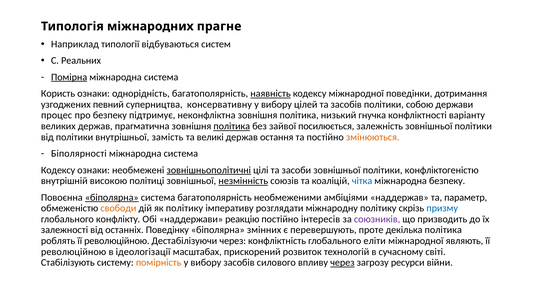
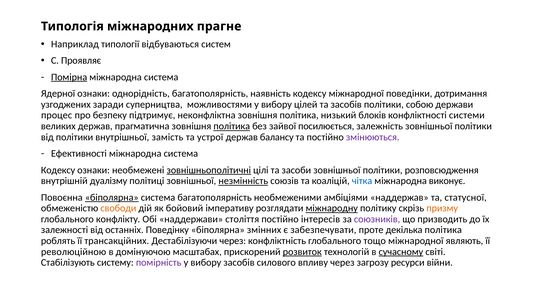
Реальних: Реальних -> Проявляє
Користь: Користь -> Ядерної
наявність underline: present -> none
певний: певний -> заради
консервативну: консервативну -> можливостями
гнучка: гнучка -> блоків
варіанту: варіанту -> системи
великі: великі -> устрої
остання: остання -> балансу
змінюються colour: orange -> purple
Біполярності: Біполярності -> Ефективності
конфліктогеністю: конфліктогеністю -> розповсюдження
високою: високою -> дуалізму
міжнародна безпеку: безпеку -> виконує
параметр: параметр -> статусної
як політику: політику -> бойовий
міжнародну underline: none -> present
призму colour: blue -> orange
реакцію: реакцію -> століття
перевершують: перевершують -> забезпечувати
роблять її революційною: революційною -> трансакційних
еліти: еліти -> тощо
ідеологізації: ідеологізації -> домінуючою
розвиток underline: none -> present
сучасному underline: none -> present
помірність colour: orange -> purple
через at (342, 263) underline: present -> none
